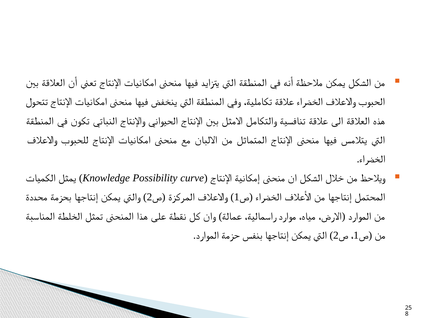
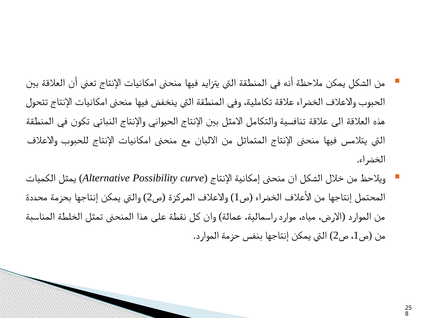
Knowledge: Knowledge -> Alternative
